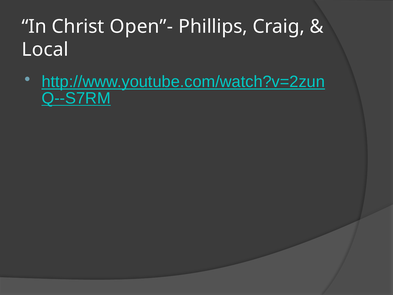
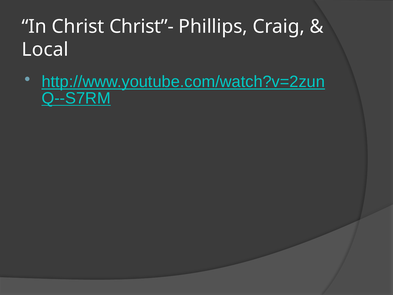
Open”-: Open”- -> Christ”-
